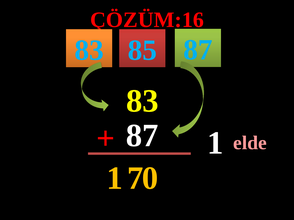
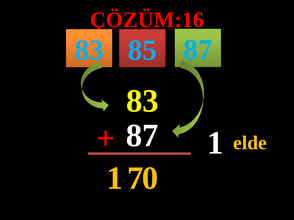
elde colour: pink -> yellow
